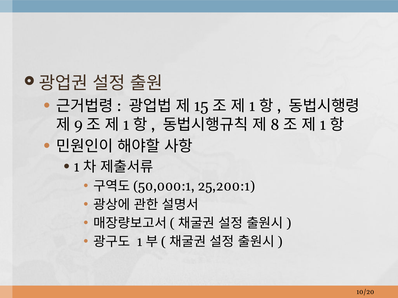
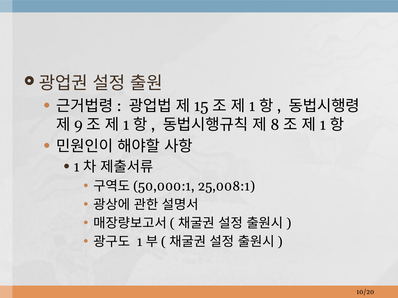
25,200:1: 25,200:1 -> 25,008:1
